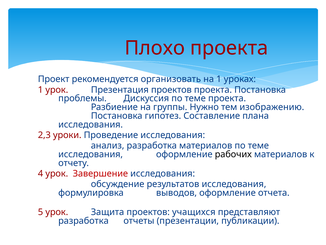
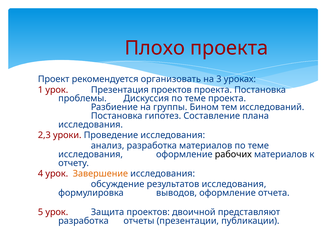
на 1: 1 -> 3
Нужно: Нужно -> Бином
изображению: изображению -> исследований
Завершение colour: red -> orange
учащихся: учащихся -> двоичной
